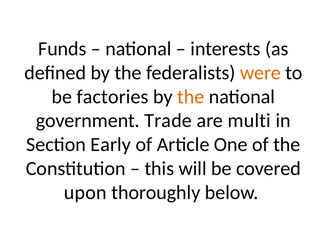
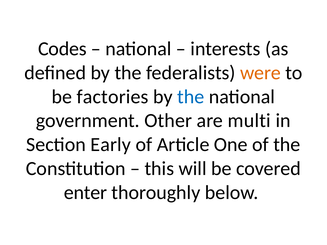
Funds: Funds -> Codes
the at (191, 97) colour: orange -> blue
Trade: Trade -> Other
upon: upon -> enter
